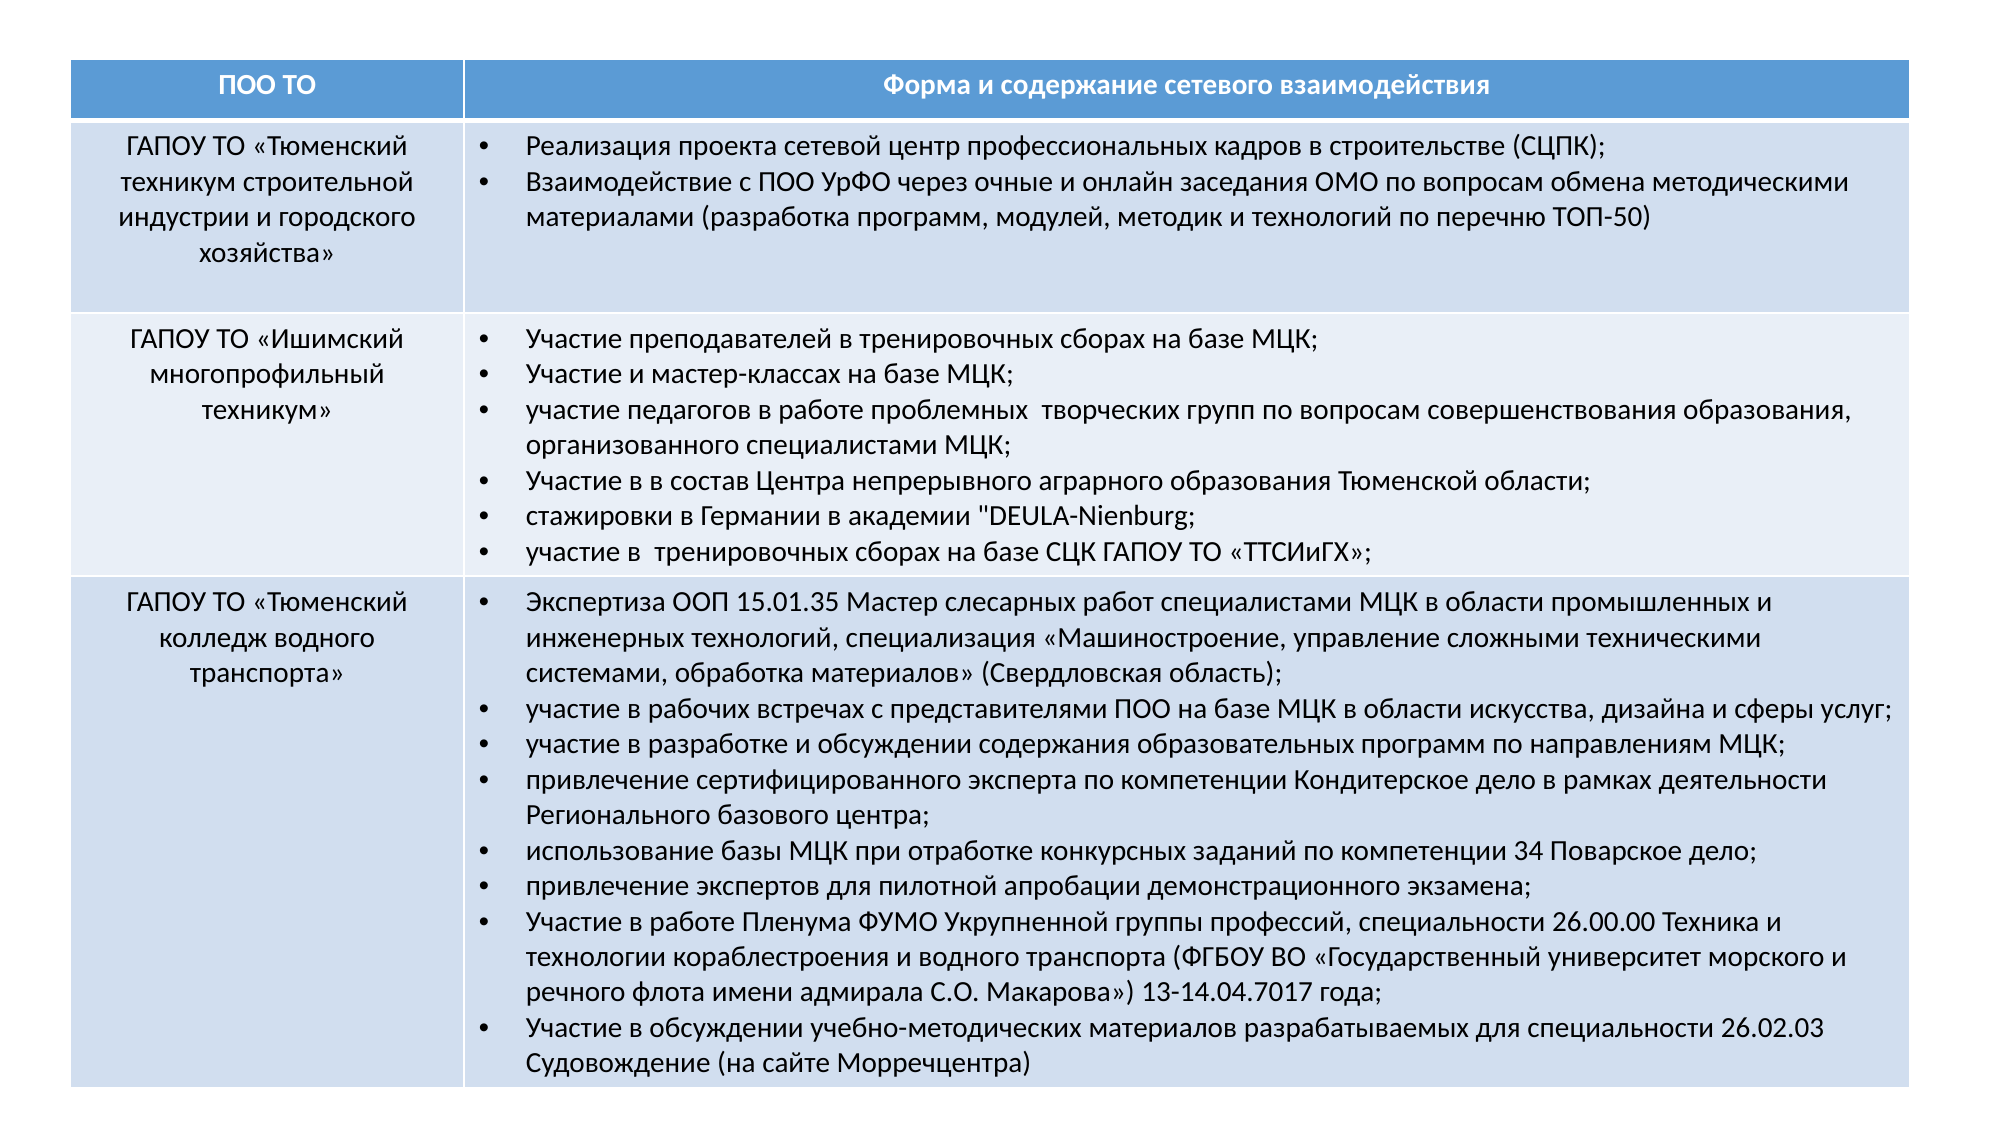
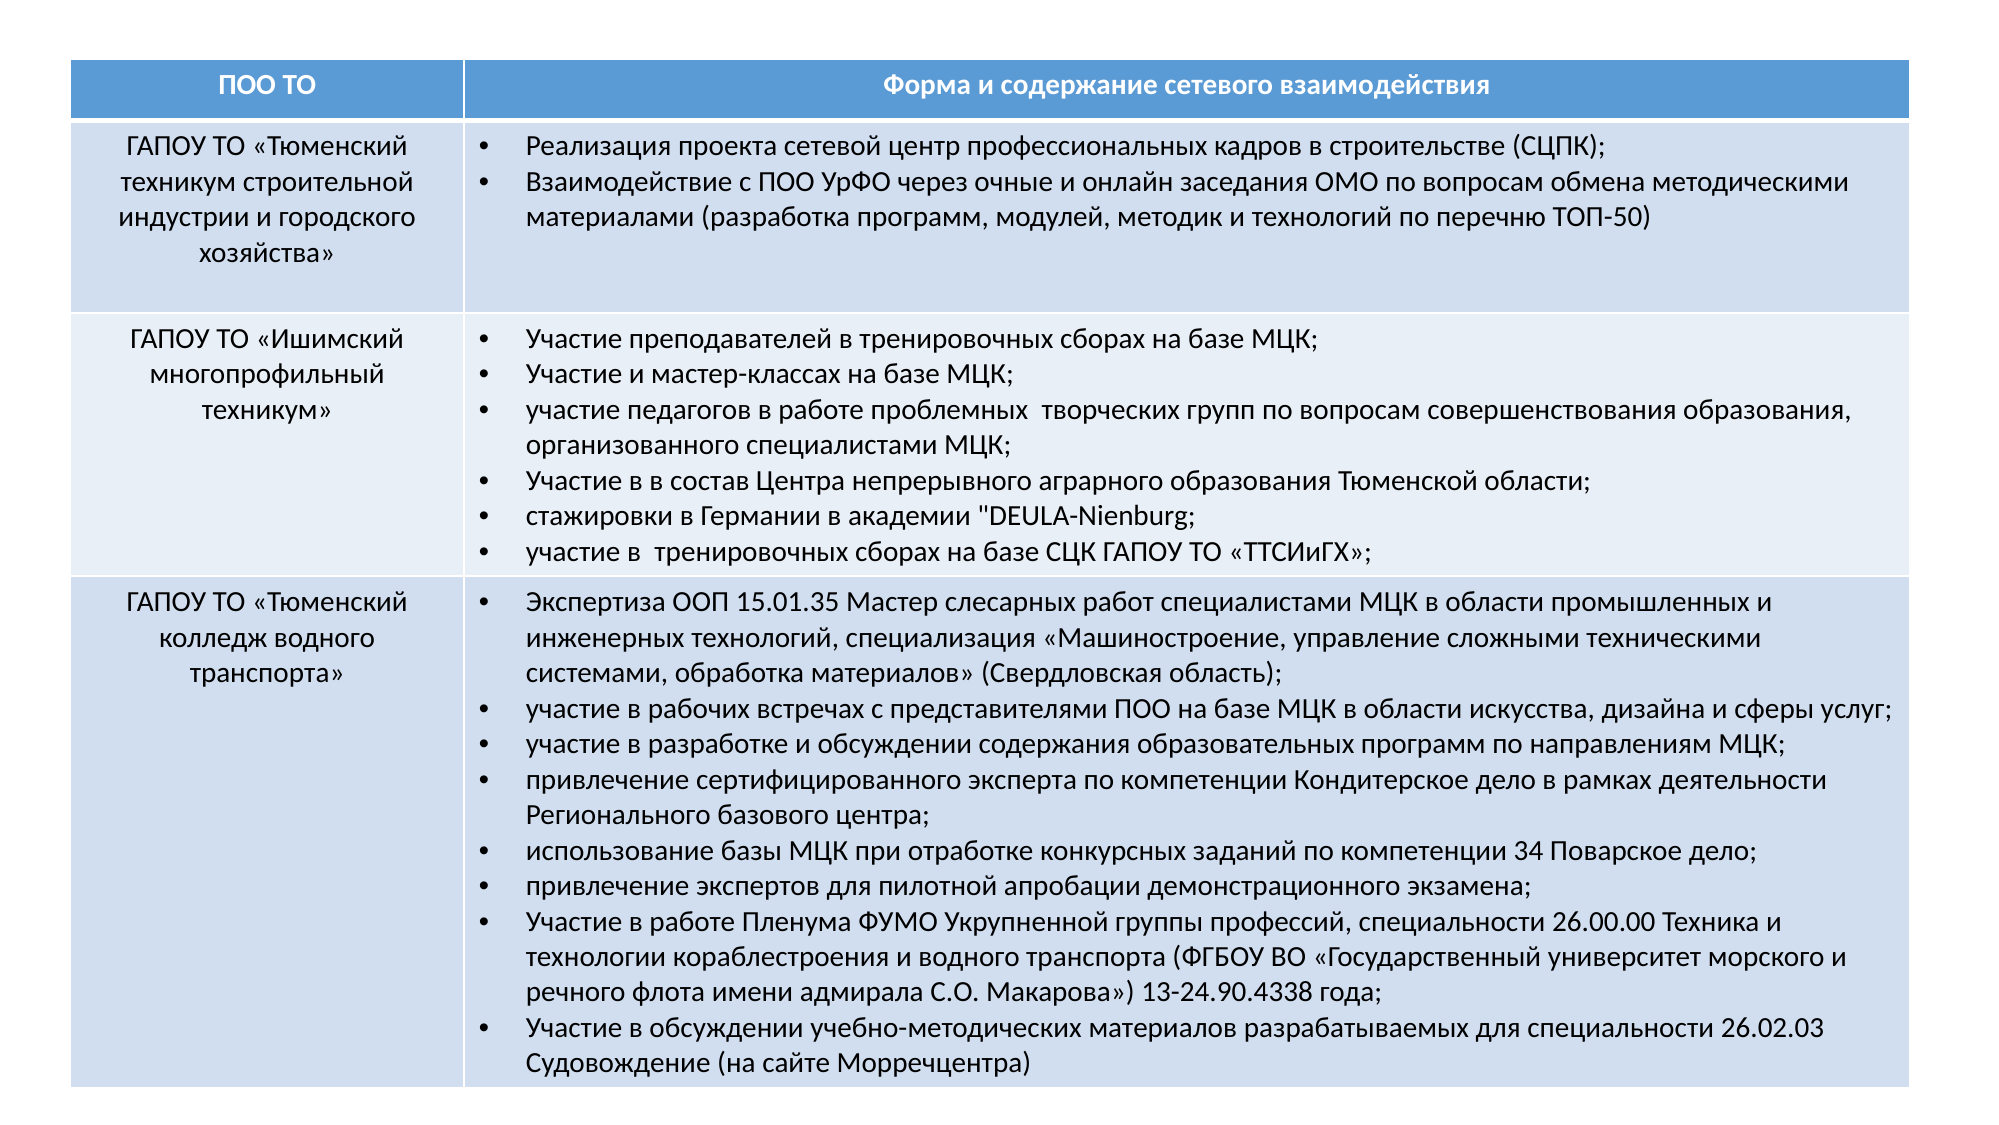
13-14.04.7017: 13-14.04.7017 -> 13-24.90.4338
